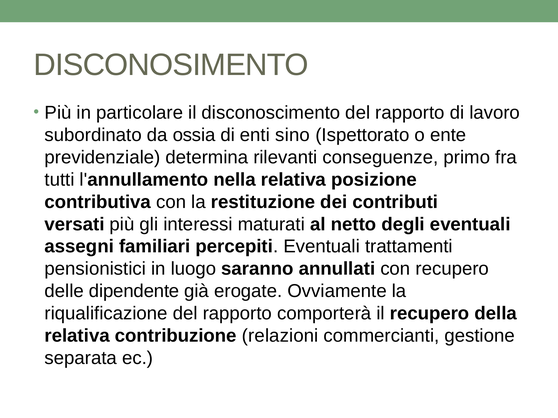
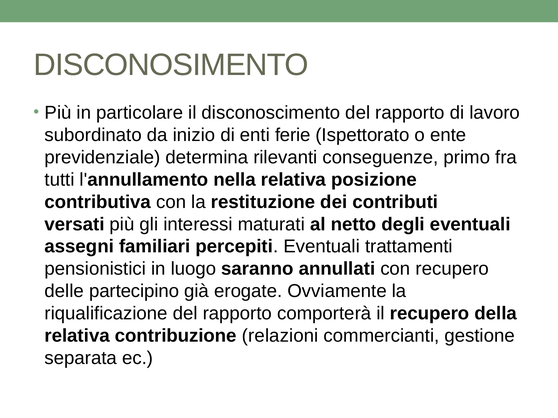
ossia: ossia -> inizio
sino: sino -> ferie
dipendente: dipendente -> partecipino
